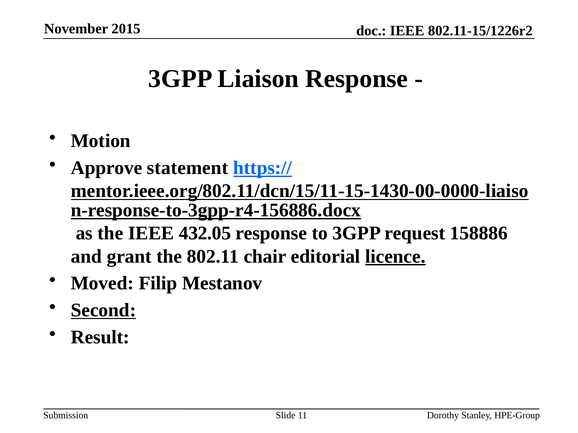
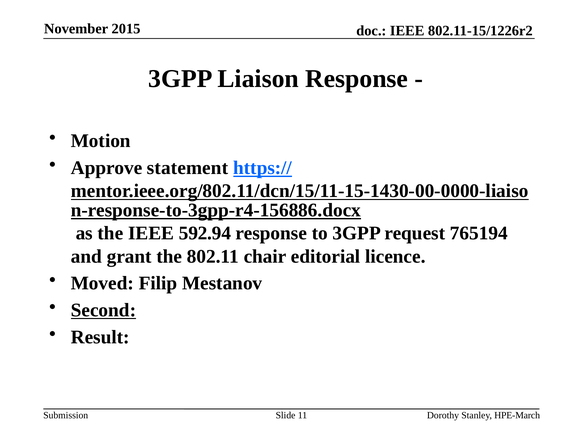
432.05: 432.05 -> 592.94
158886: 158886 -> 765194
licence underline: present -> none
HPE-Group: HPE-Group -> HPE-March
